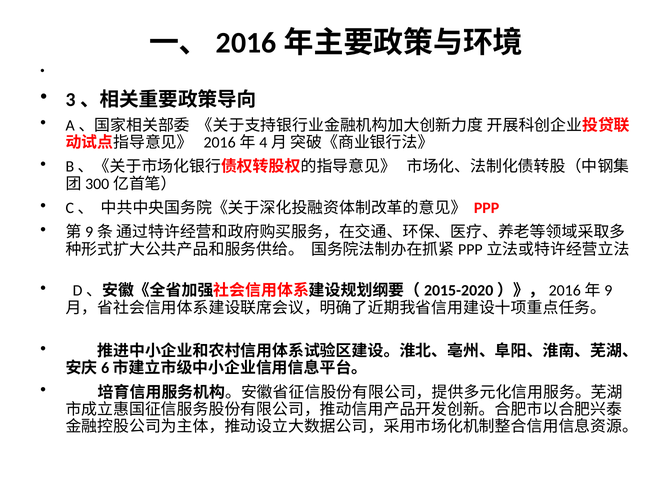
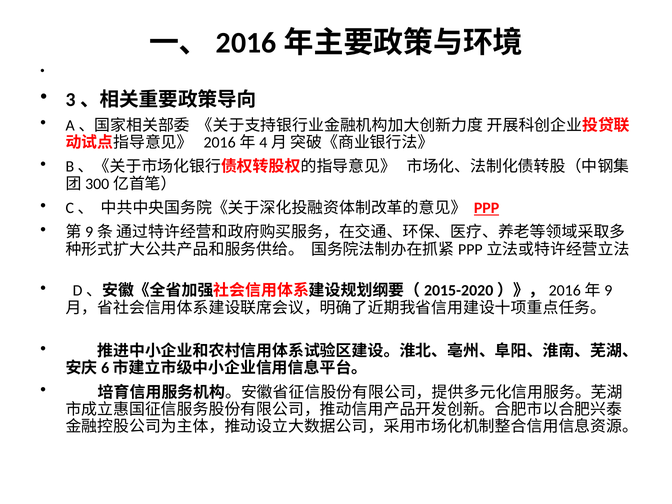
PPP underline: none -> present
